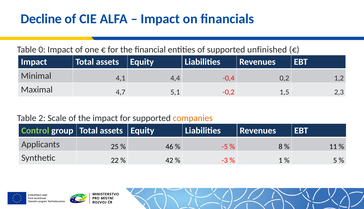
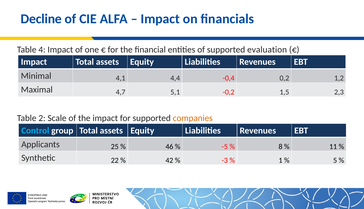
0: 0 -> 4
unfinished: unfinished -> evaluation
Control colour: light green -> light blue
